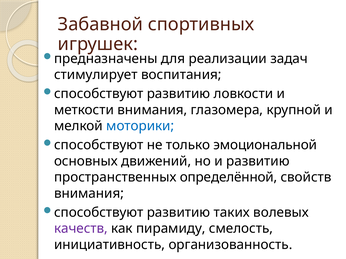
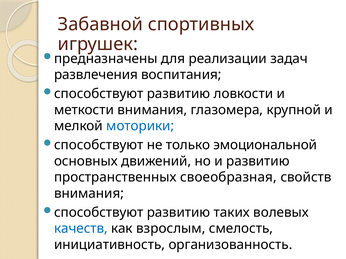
стимулирует: стимулирует -> развлечения
определённой: определённой -> своеобразная
качеств colour: purple -> blue
пирамиду: пирамиду -> взрослым
